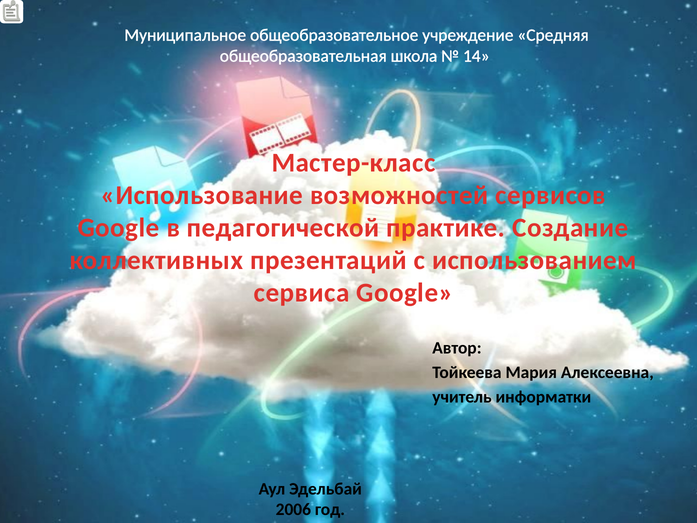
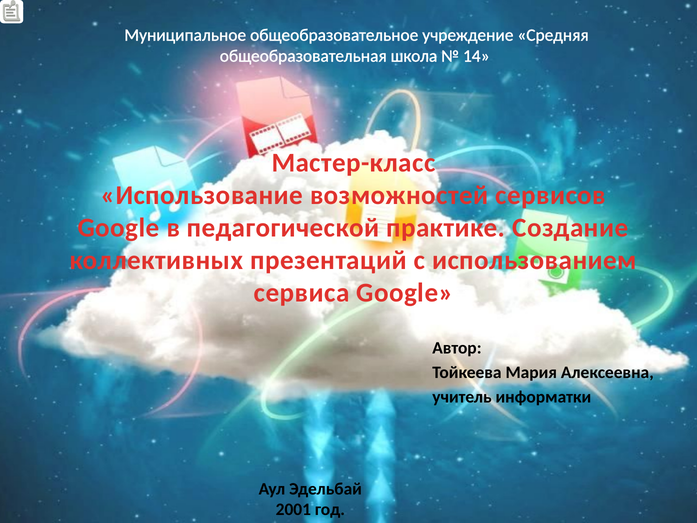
2006: 2006 -> 2001
